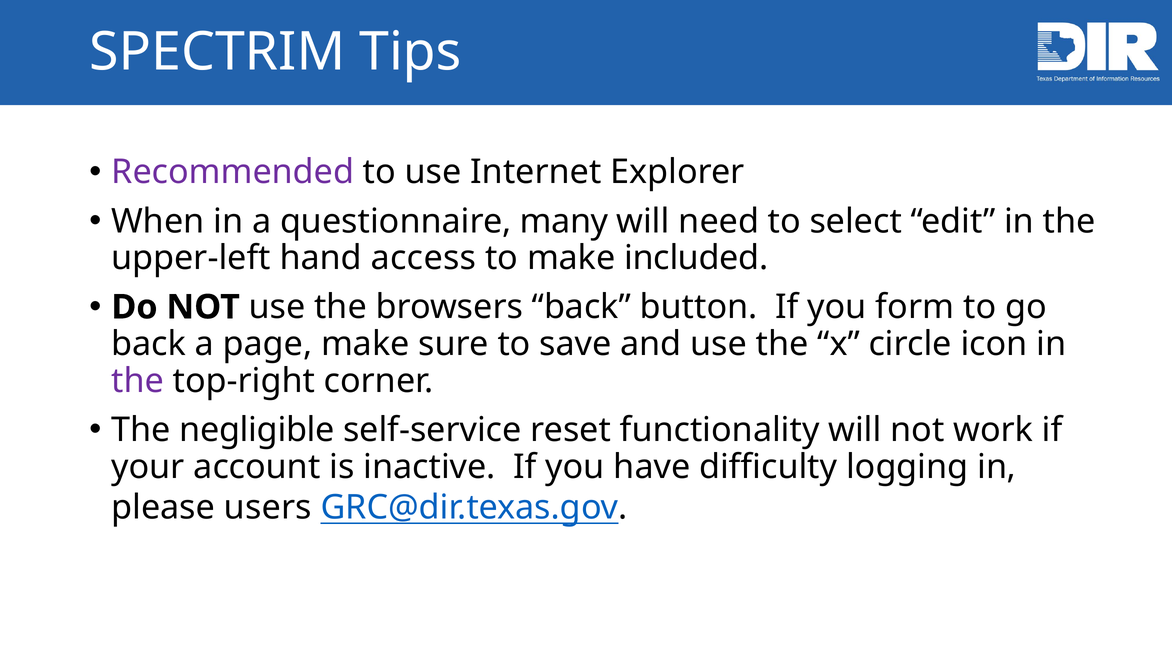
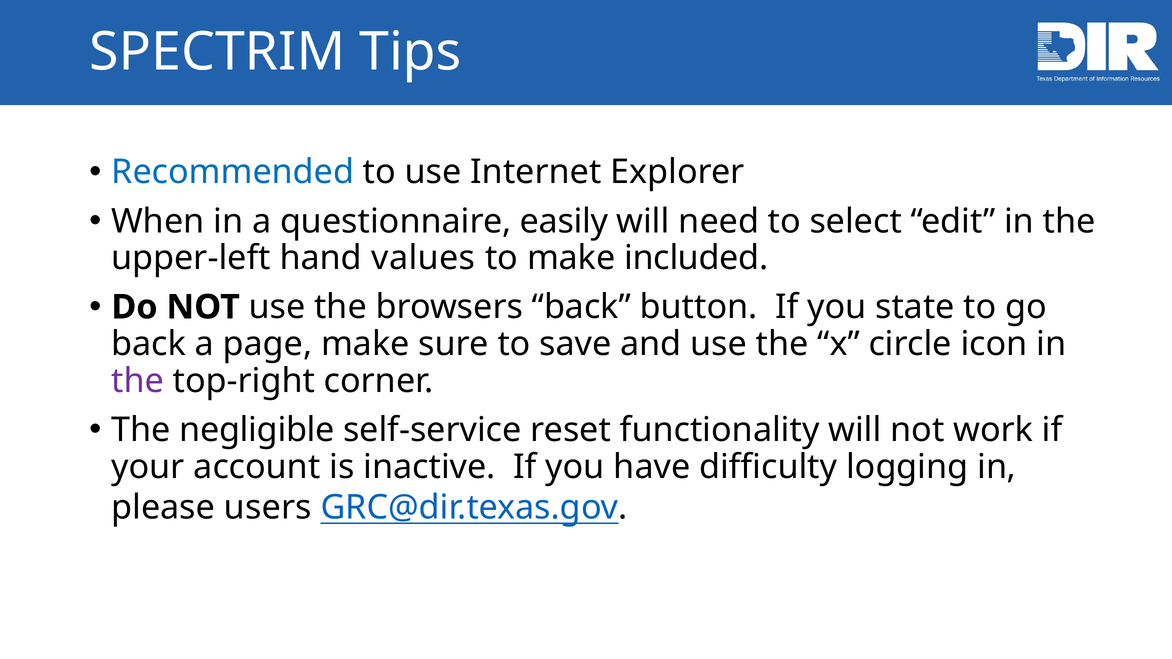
Recommended colour: purple -> blue
many: many -> easily
access: access -> values
form: form -> state
